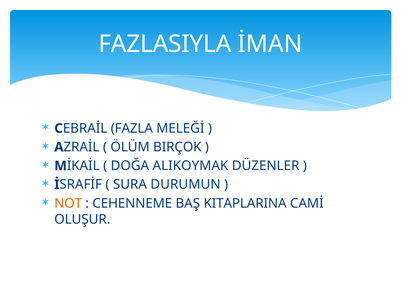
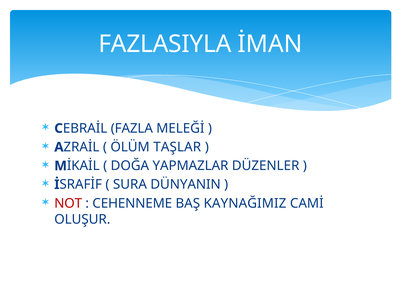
BIRÇOK: BIRÇOK -> TAŞLAR
ALIKOYMAK: ALIKOYMAK -> YAPMAZLAR
DURUMUN: DURUMUN -> DÜNYANIN
NOT colour: orange -> red
KITAPLARINA: KITAPLARINA -> KAYNAĞIMIZ
